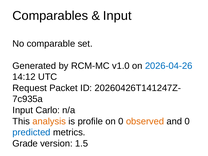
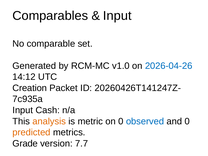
Request: Request -> Creation
Carlo: Carlo -> Cash
profile: profile -> metric
observed colour: orange -> blue
predicted colour: blue -> orange
1.5: 1.5 -> 7.7
